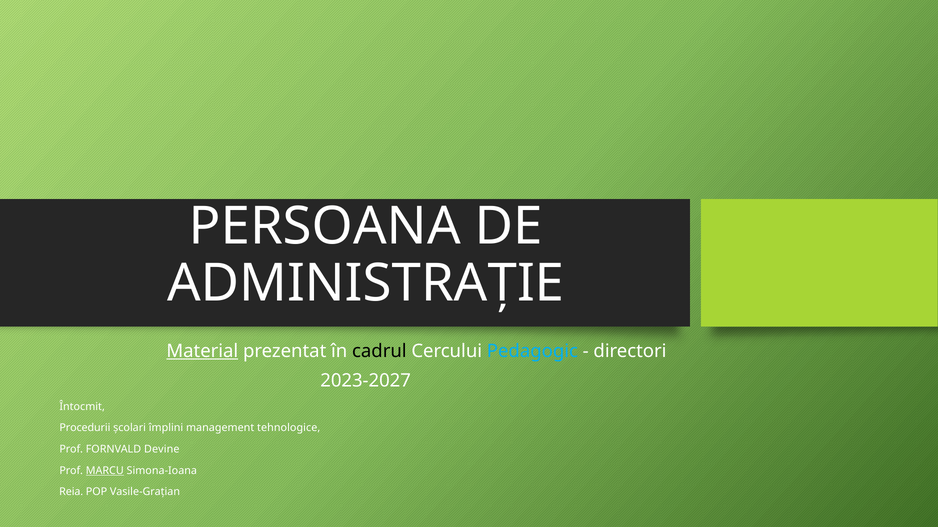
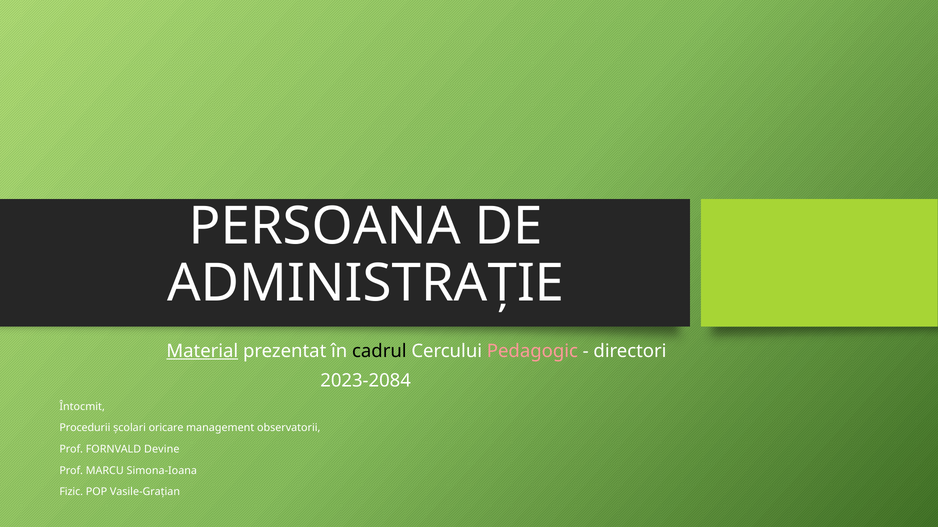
Pedagogic colour: light blue -> pink
2023-2027: 2023-2027 -> 2023-2084
împlini: împlini -> oricare
tehnologice: tehnologice -> observatorii
MARCU underline: present -> none
Reia: Reia -> Fizic
